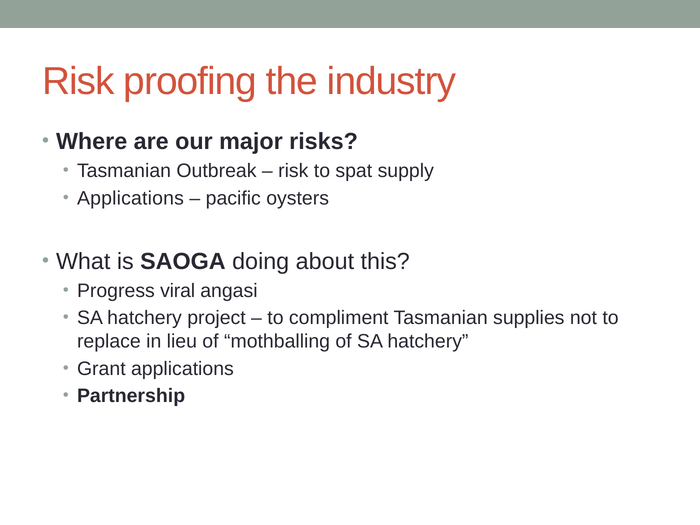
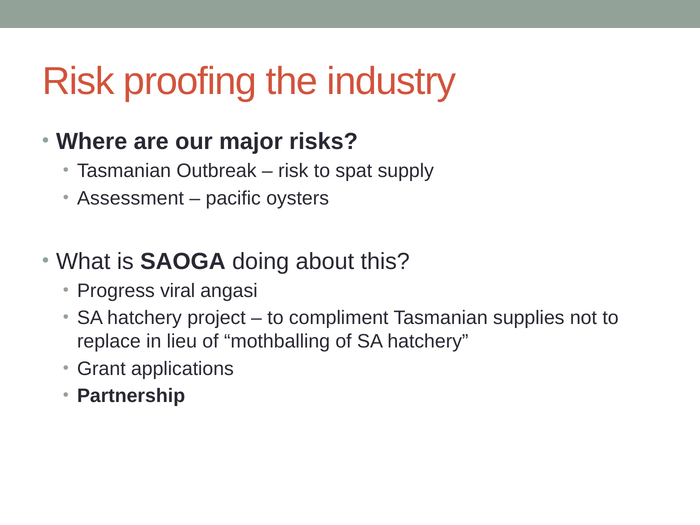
Applications at (130, 198): Applications -> Assessment
